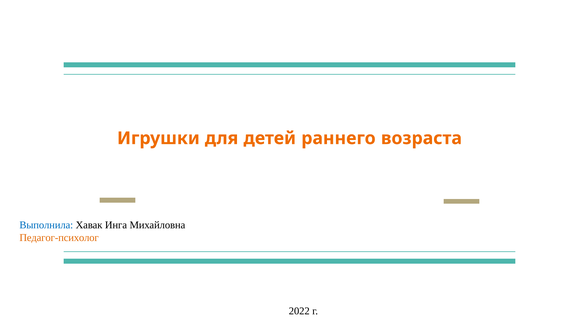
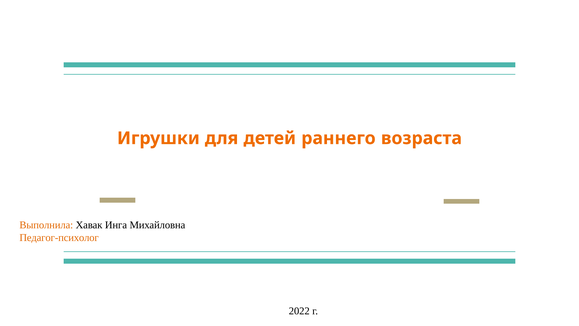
Выполнила colour: blue -> orange
